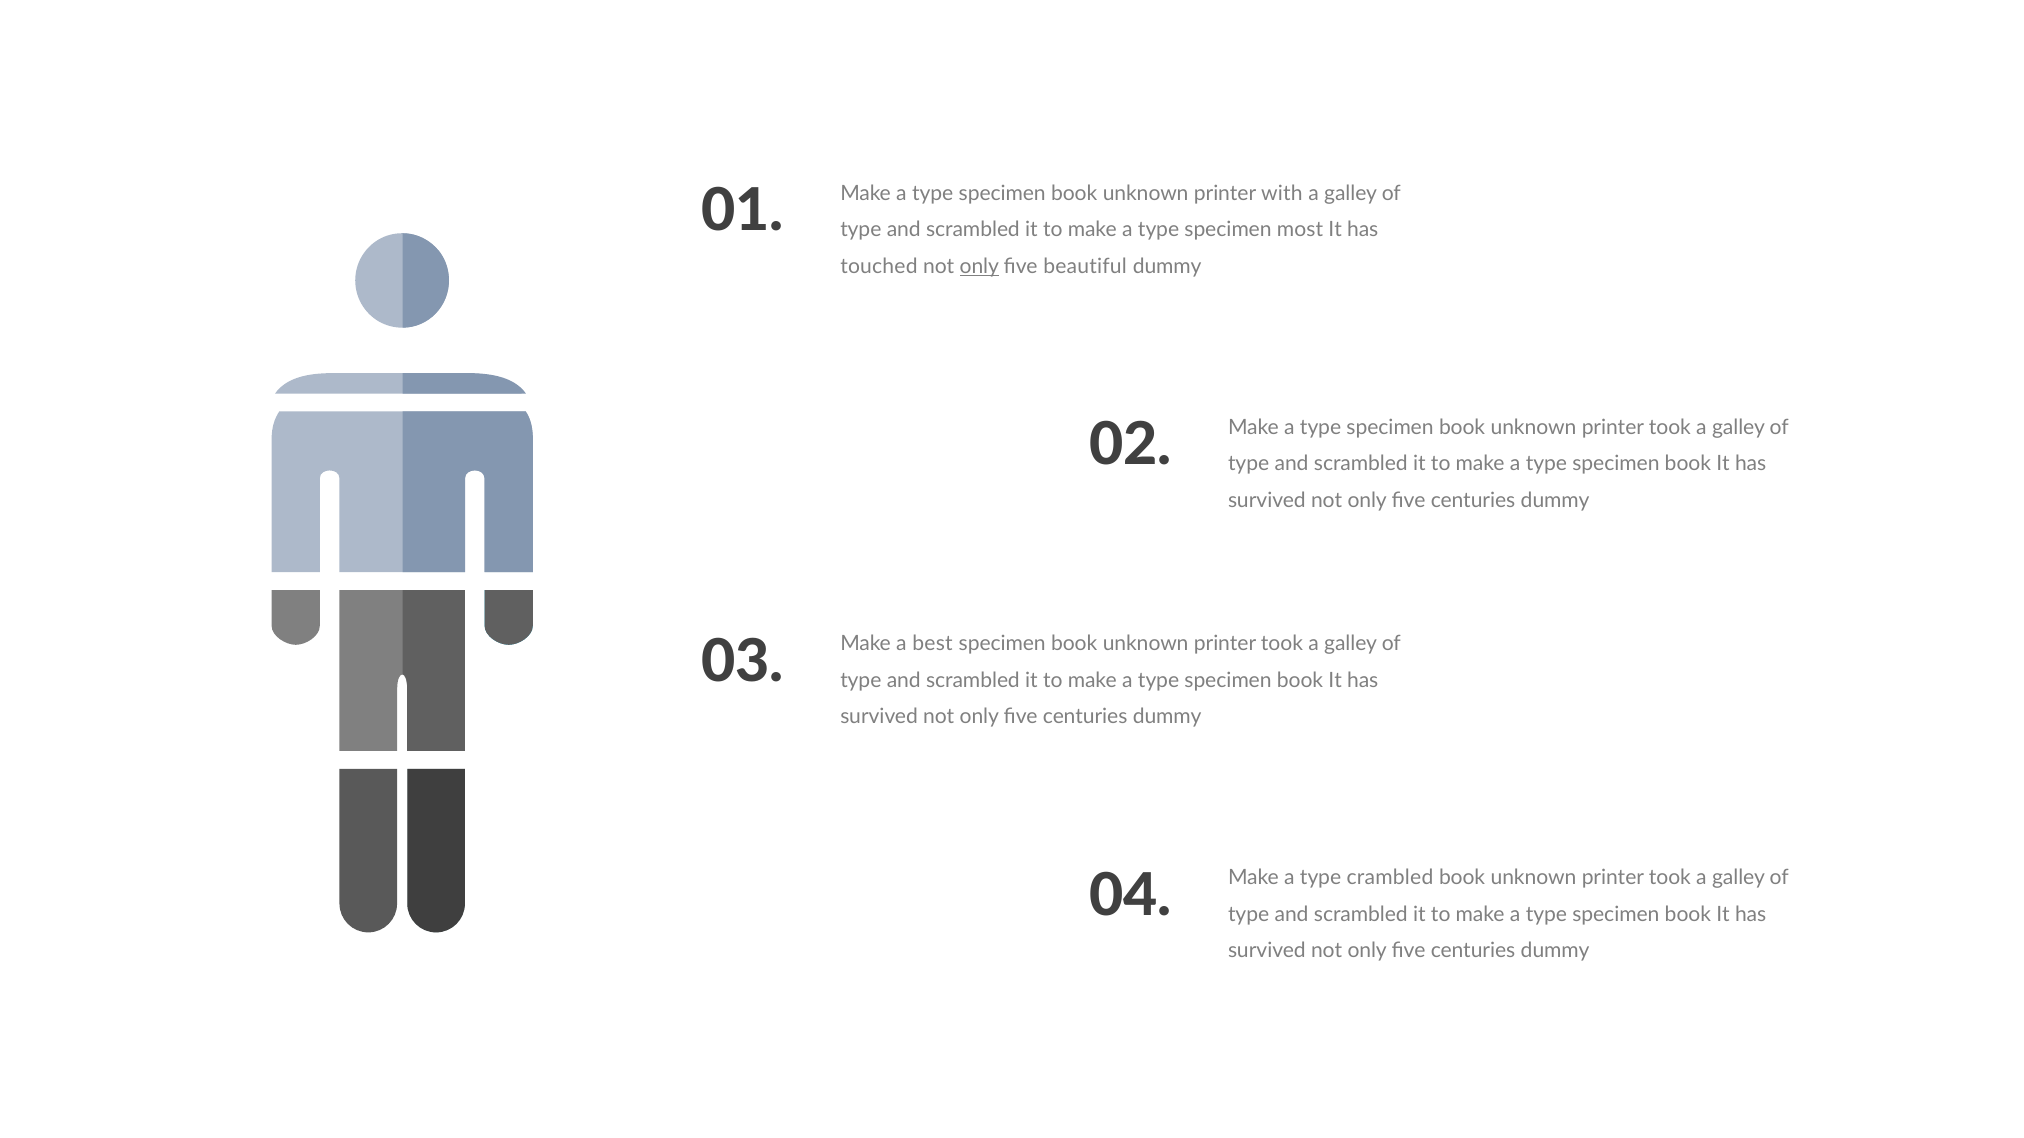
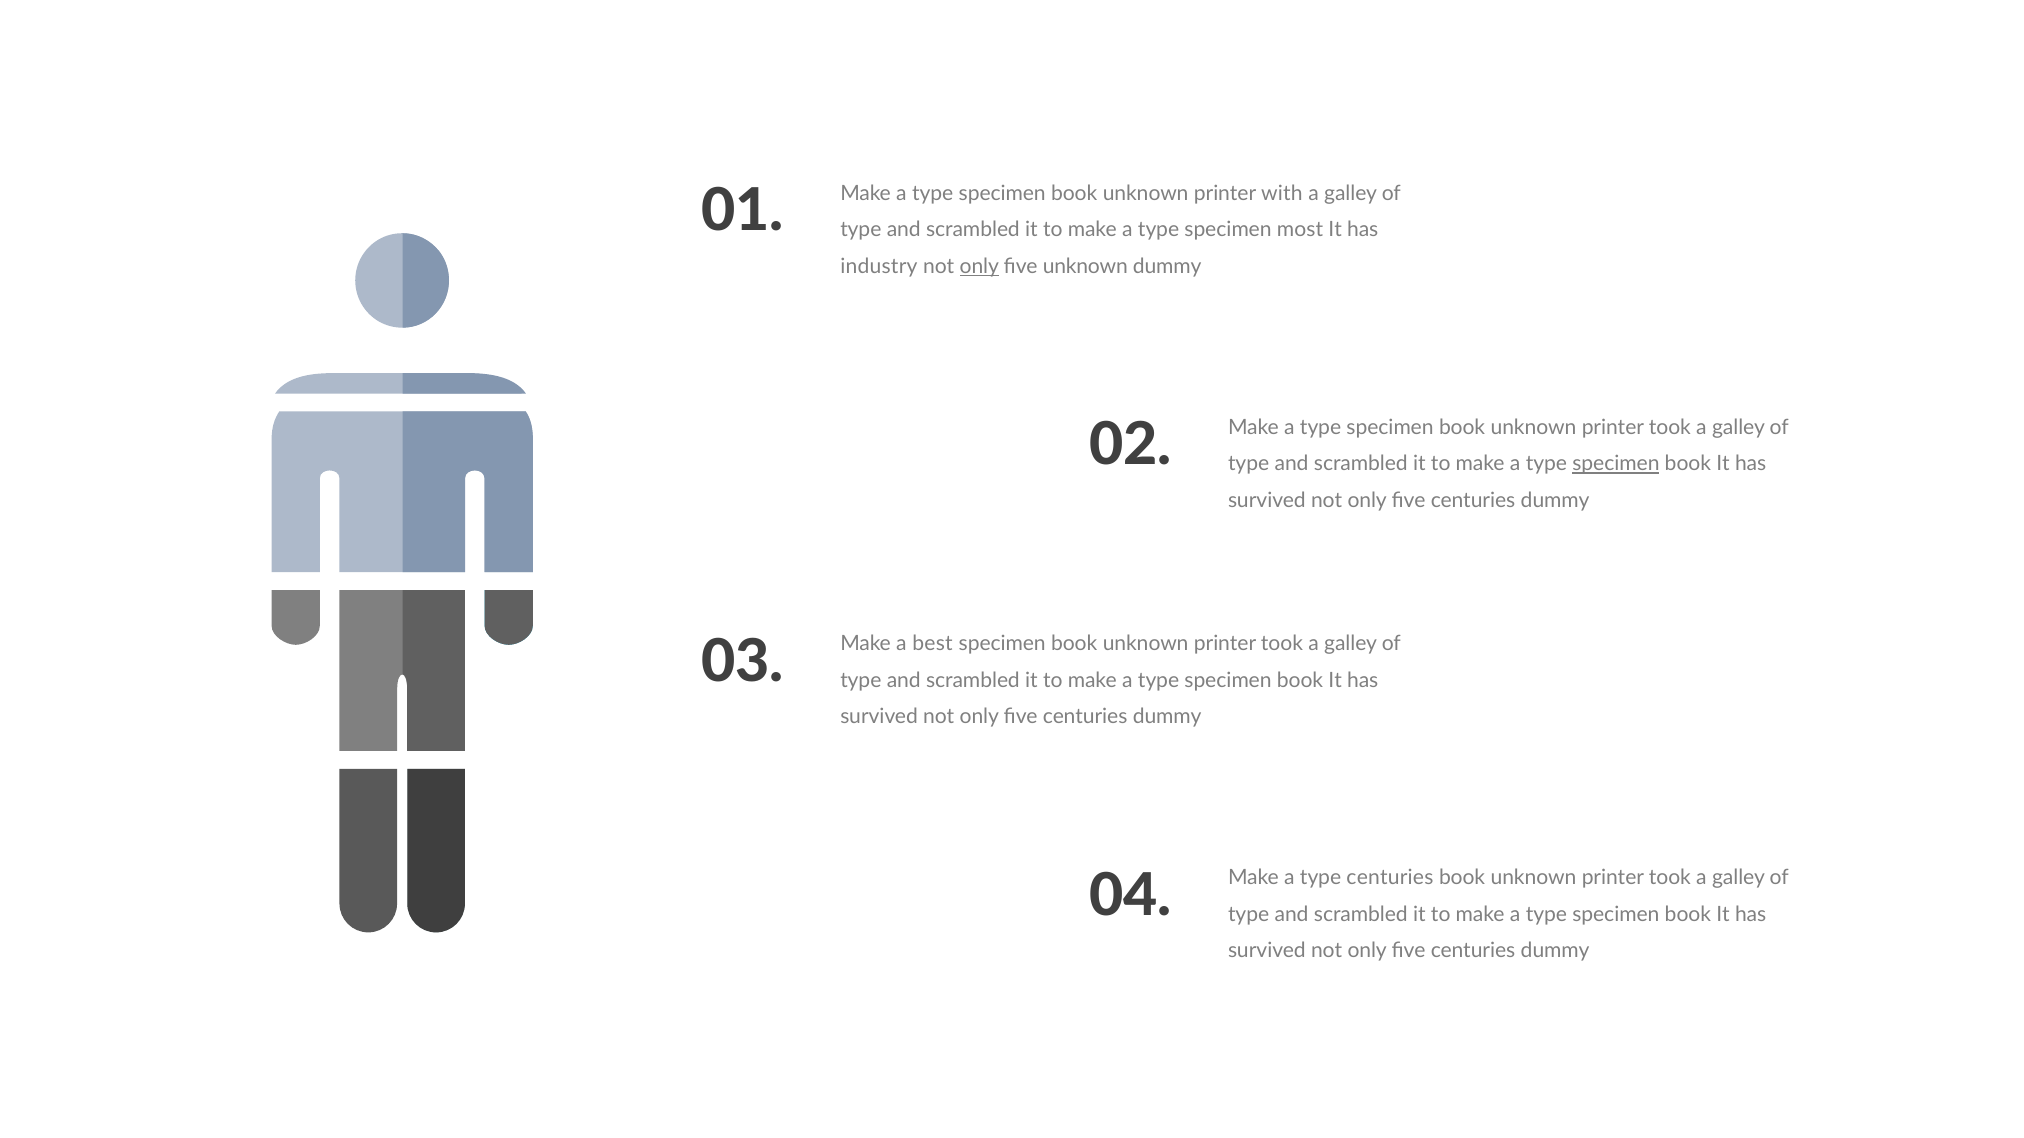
touched: touched -> industry
five beautiful: beautiful -> unknown
specimen at (1616, 464) underline: none -> present
type crambled: crambled -> centuries
